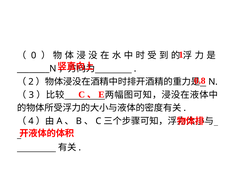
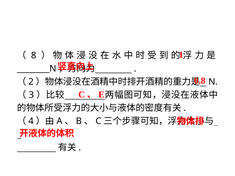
0: 0 -> 8
